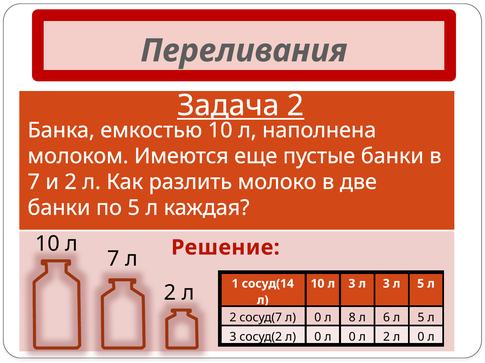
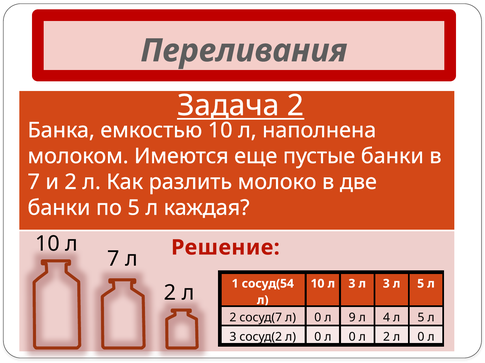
сосуд(14: сосуд(14 -> сосуд(54
8: 8 -> 9
6: 6 -> 4
